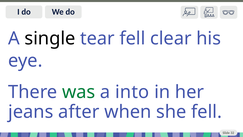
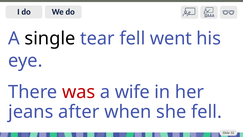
clear: clear -> went
was colour: green -> red
into: into -> wife
